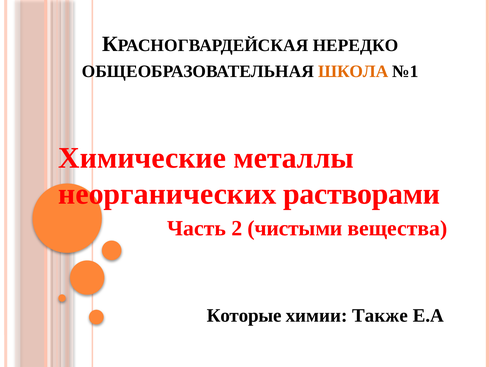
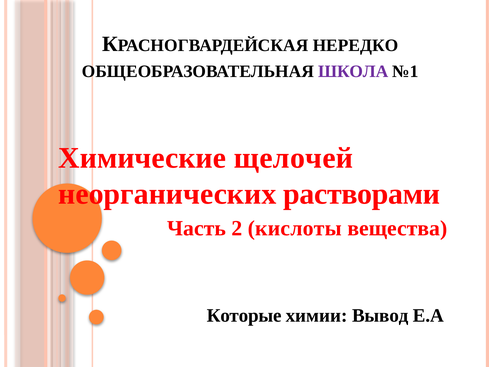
ШКОЛА colour: orange -> purple
металлы: металлы -> щелочей
чистыми: чистыми -> кислоты
Также: Также -> Вывод
